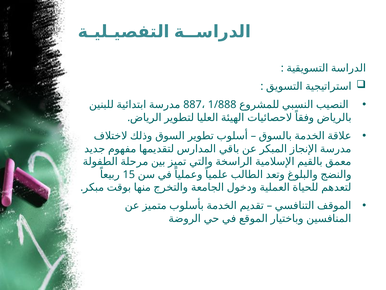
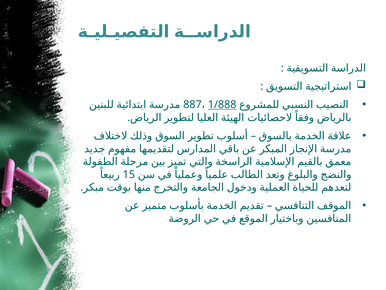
1/888 underline: none -> present
